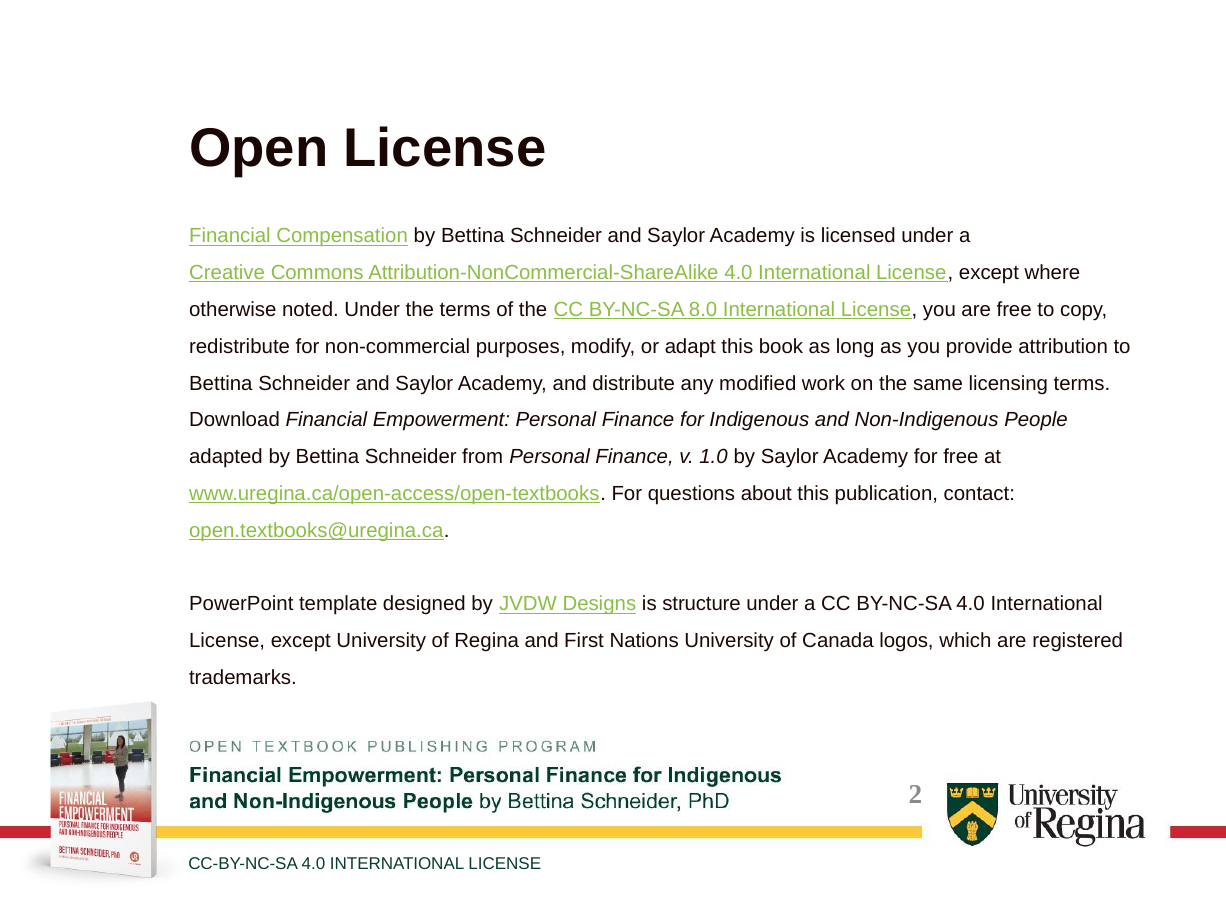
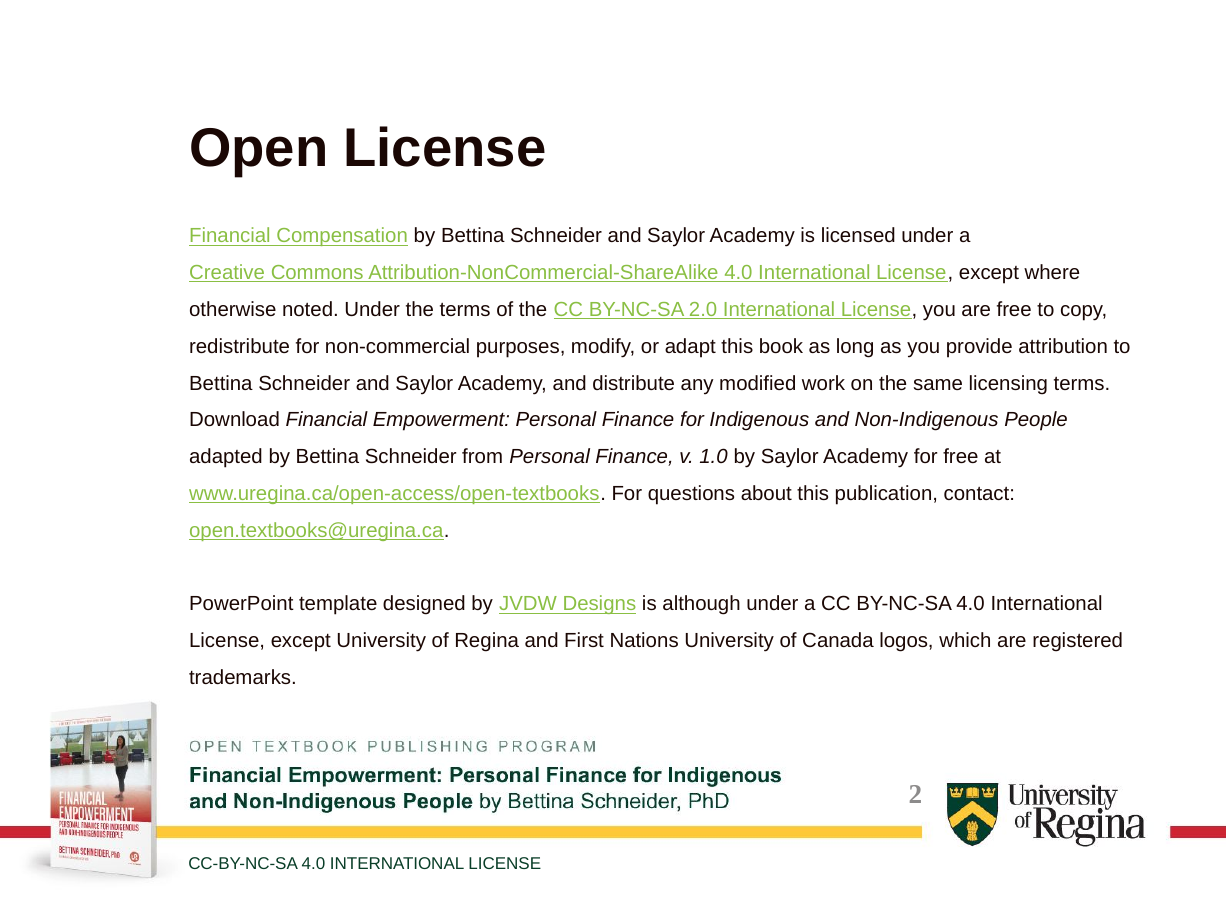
8.0: 8.0 -> 2.0
structure: structure -> although
